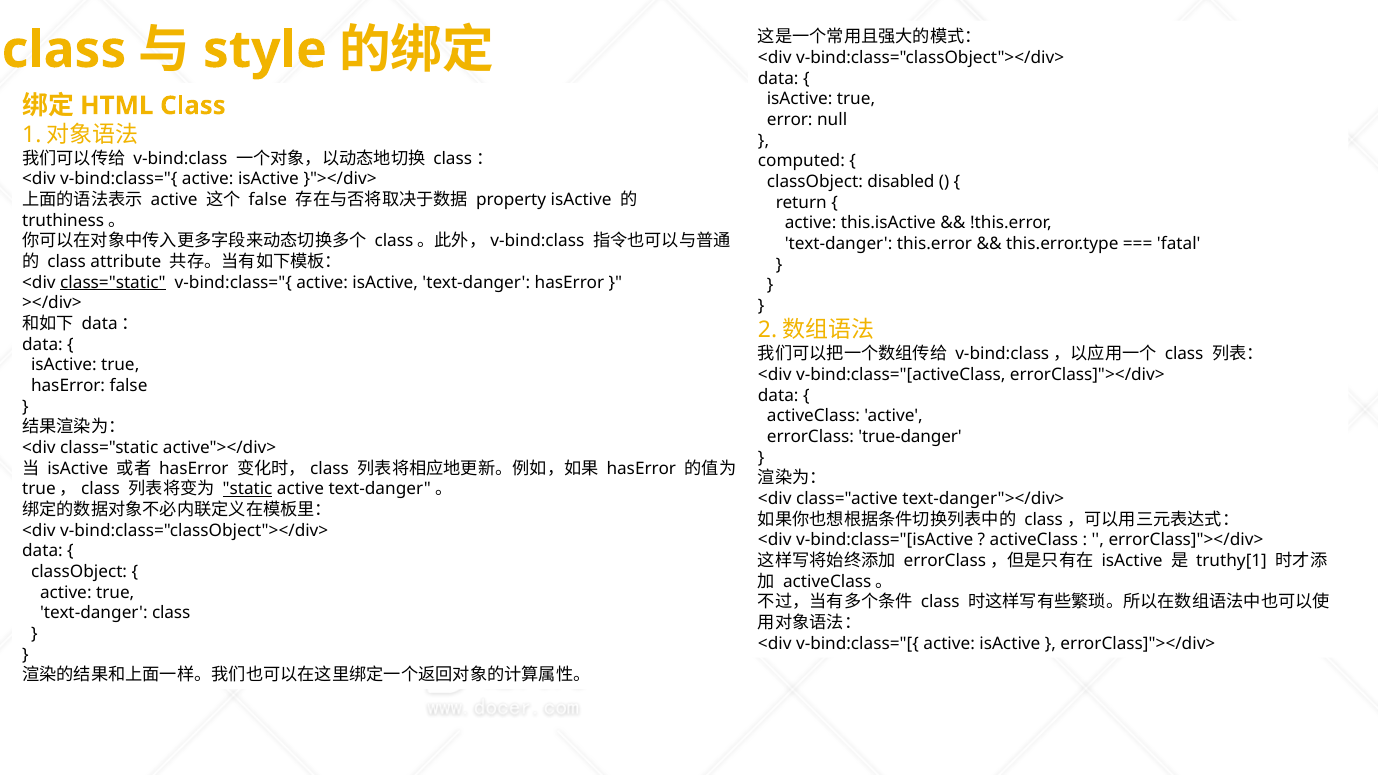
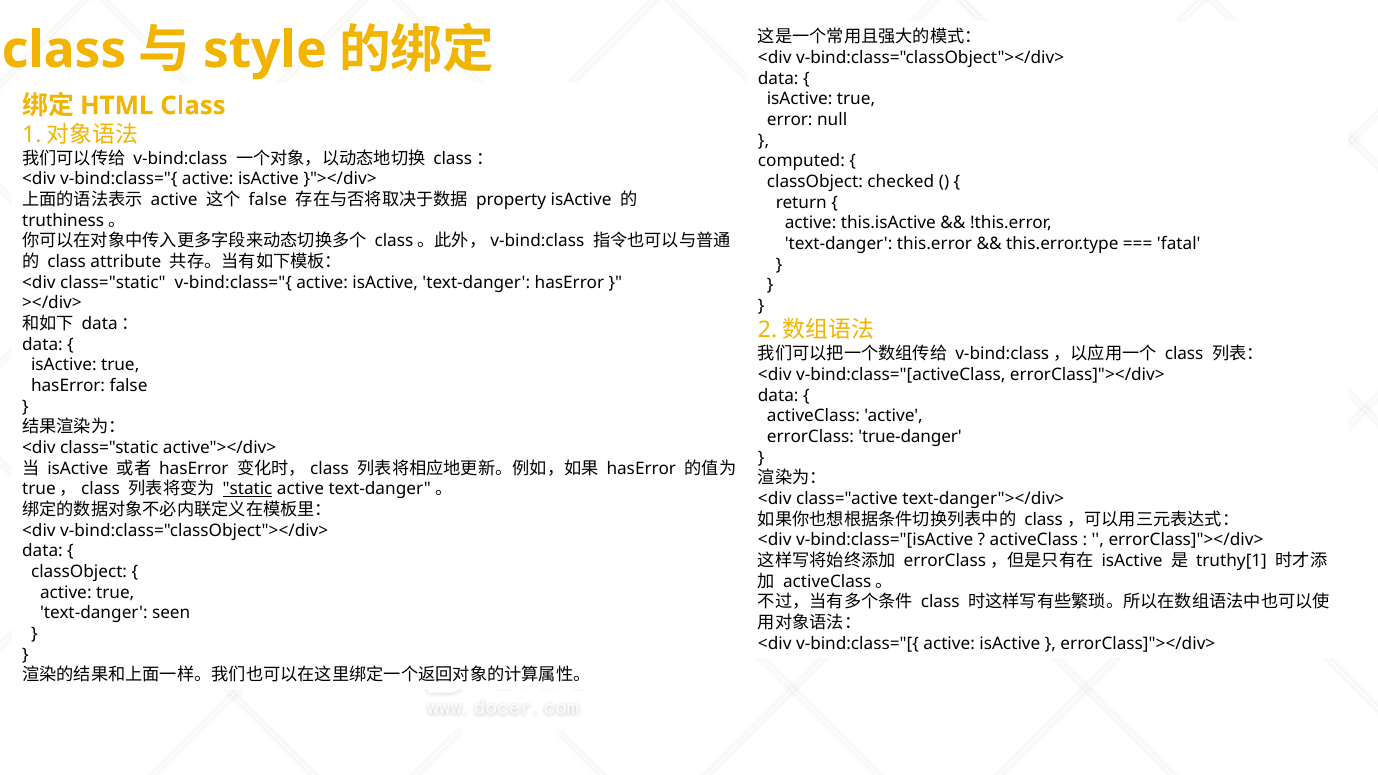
disabled: disabled -> checked
class="static at (113, 282) underline: present -> none
text-danger class: class -> seen
